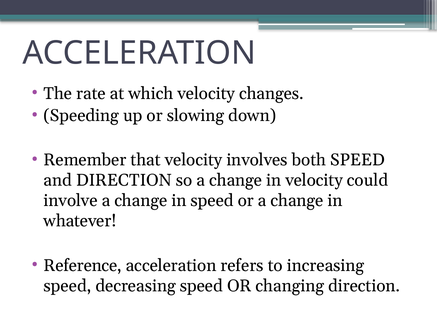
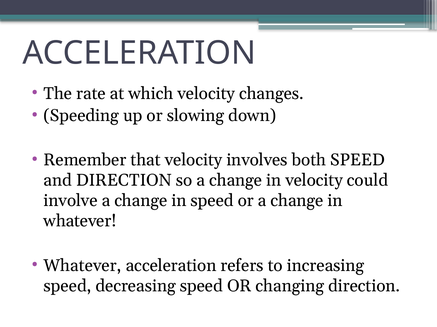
Reference at (83, 266): Reference -> Whatever
